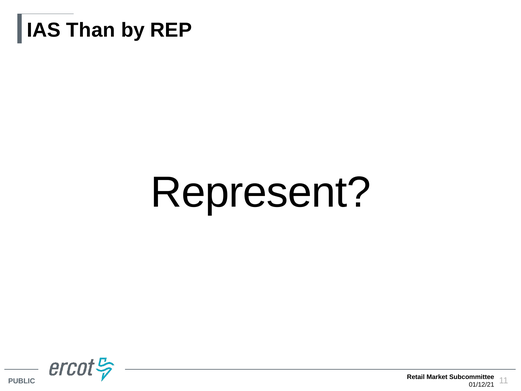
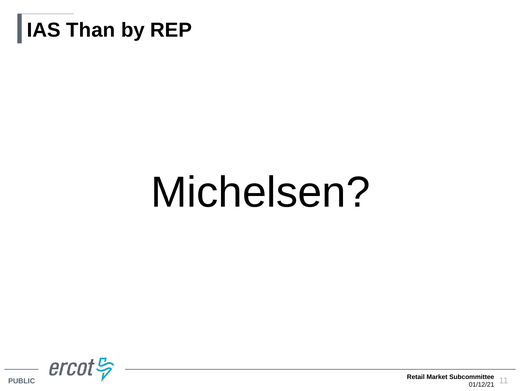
Represent: Represent -> Michelsen
